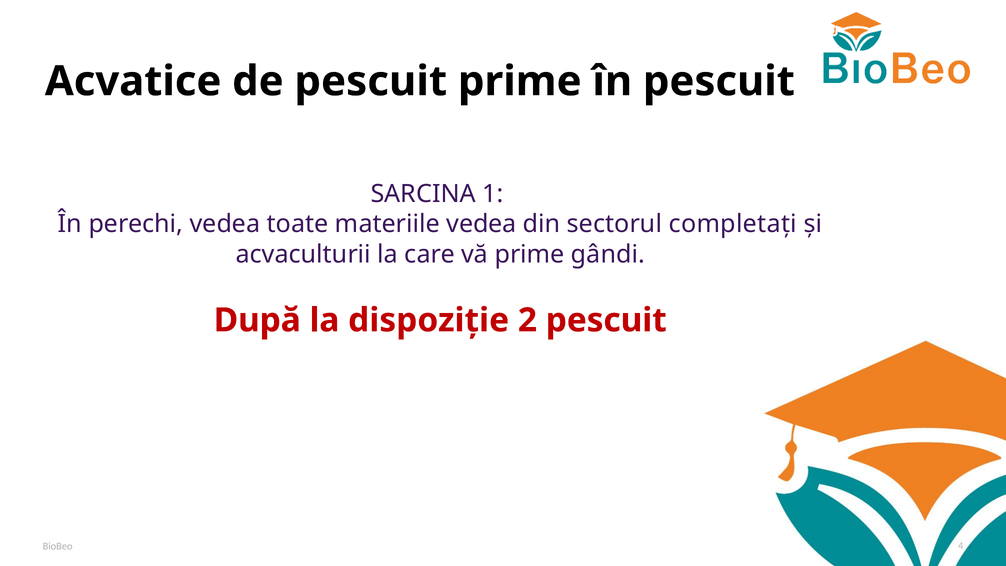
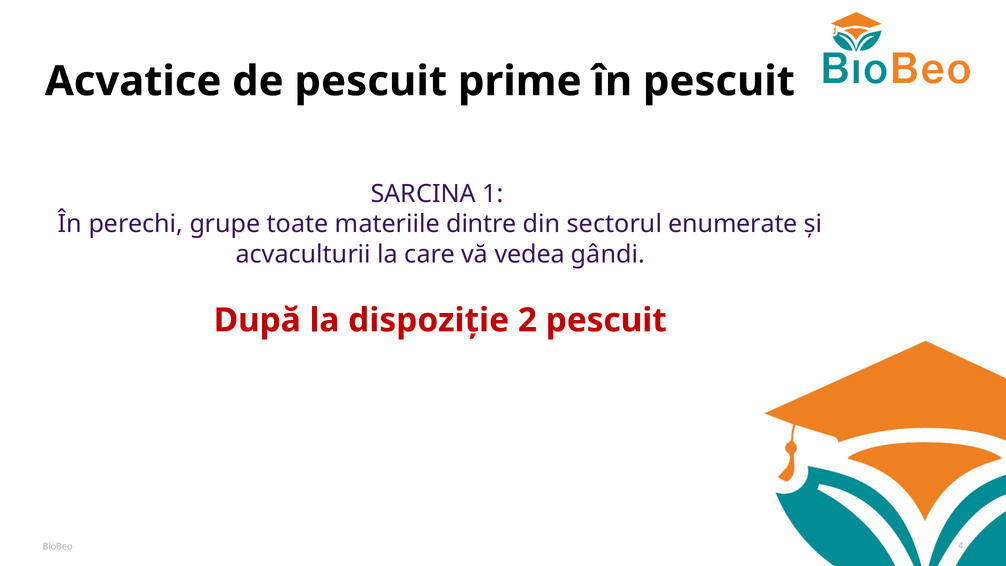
perechi vedea: vedea -> grupe
materiile vedea: vedea -> dintre
completați: completați -> enumerate
vă prime: prime -> vedea
